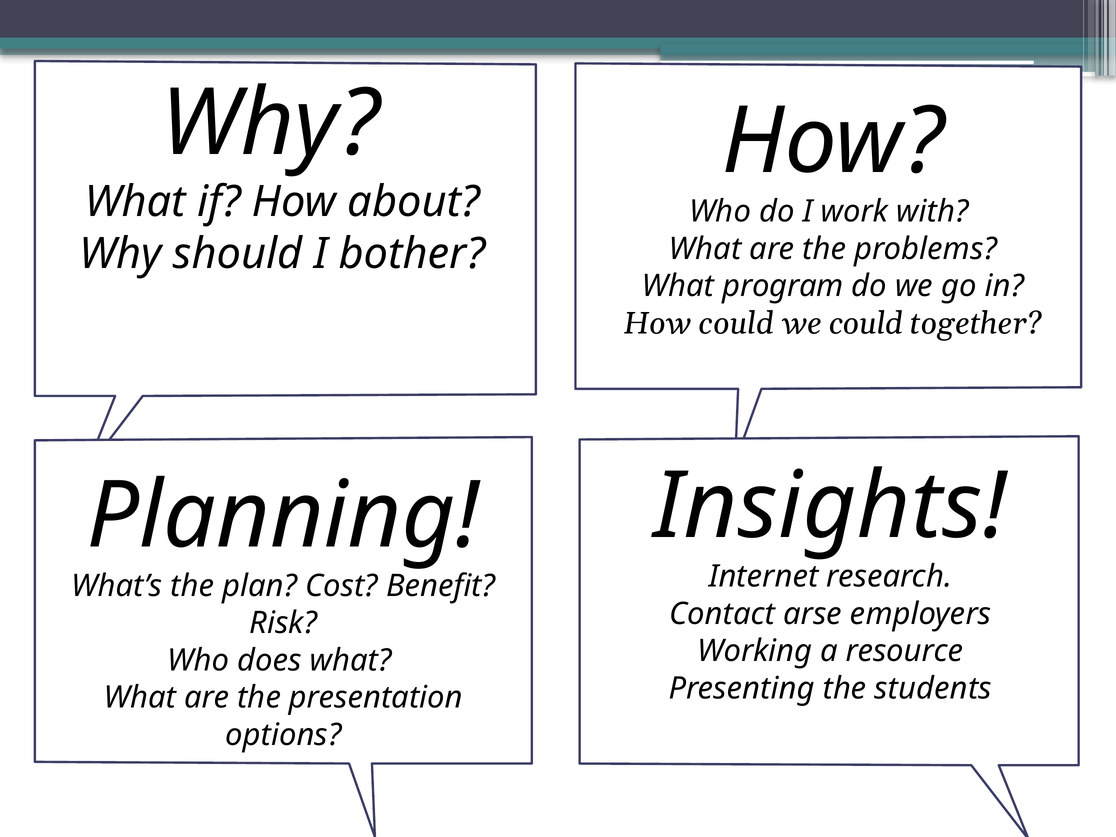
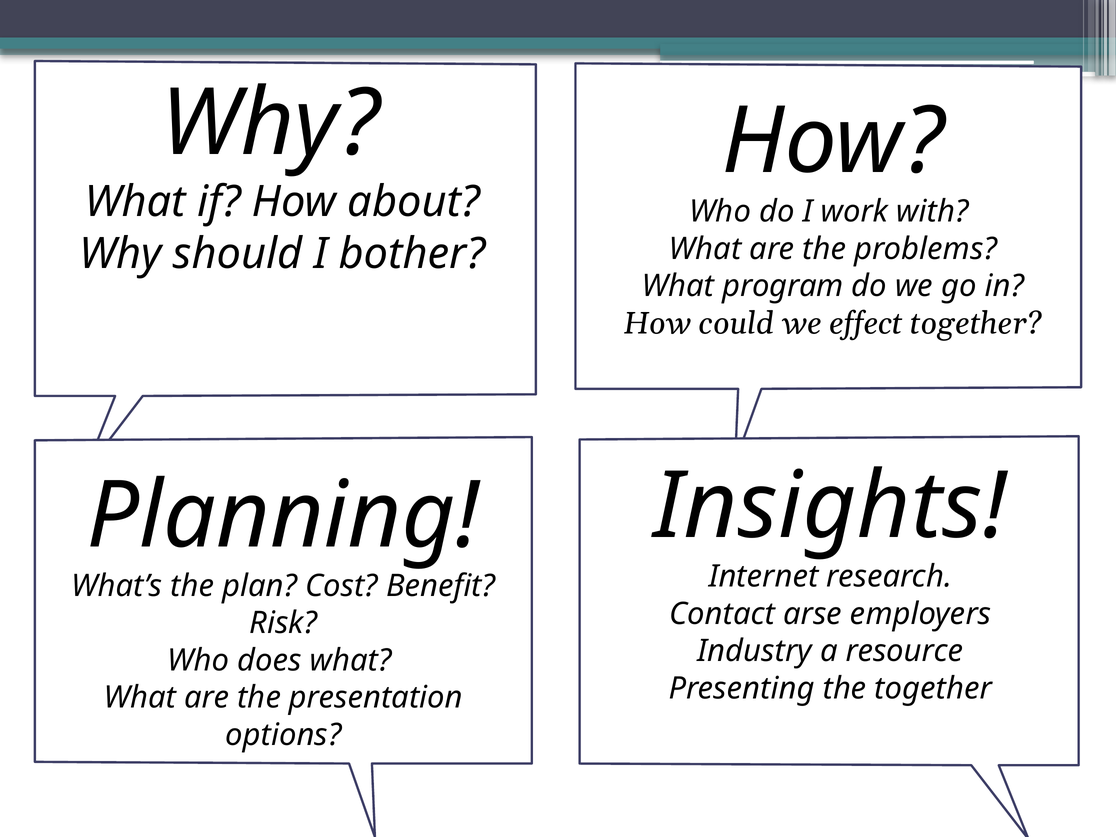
we could: could -> effect
Working: Working -> Industry
the students: students -> together
